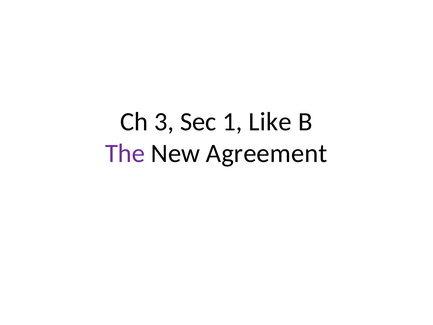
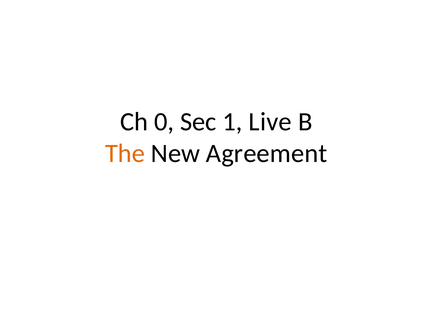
3: 3 -> 0
Like: Like -> Live
The colour: purple -> orange
